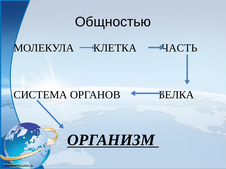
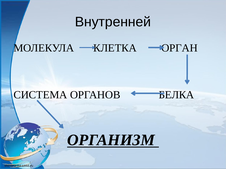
Общностью: Общностью -> Внутренней
ЧАСТЬ: ЧАСТЬ -> ОРГАН
